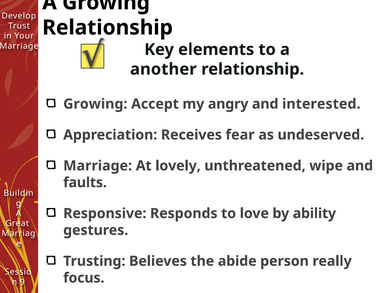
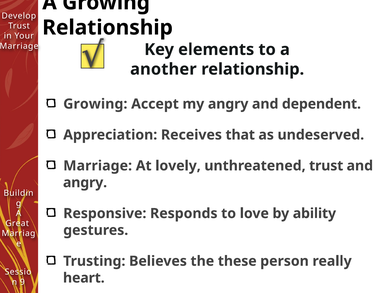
interested: interested -> dependent
fear: fear -> that
unthreatened wipe: wipe -> trust
faults at (85, 182): faults -> angry
abide: abide -> these
focus: focus -> heart
